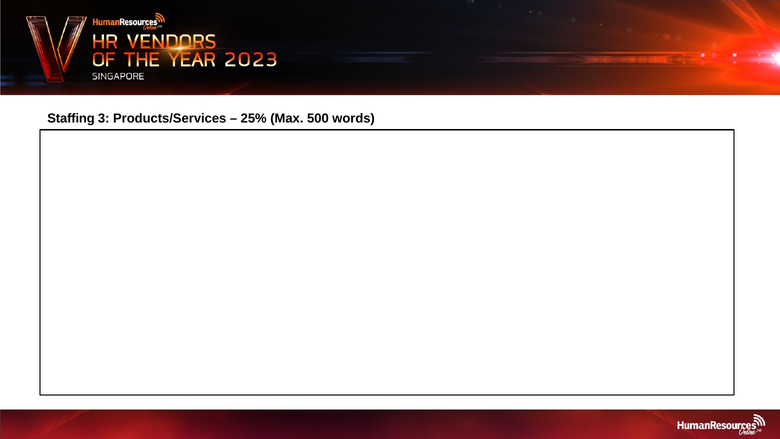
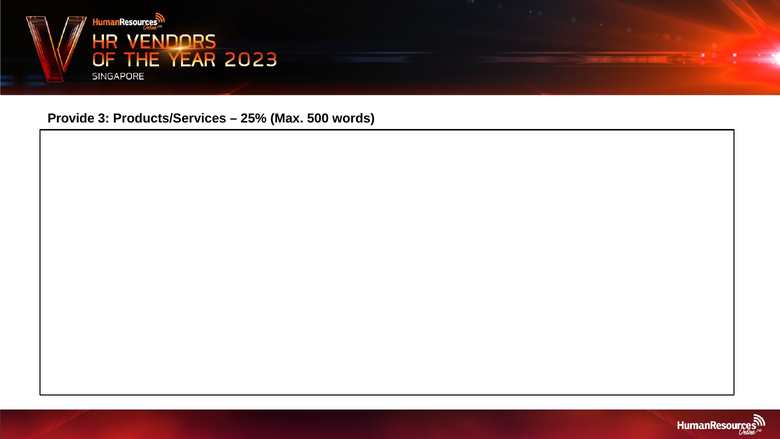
Staffing: Staffing -> Provide
